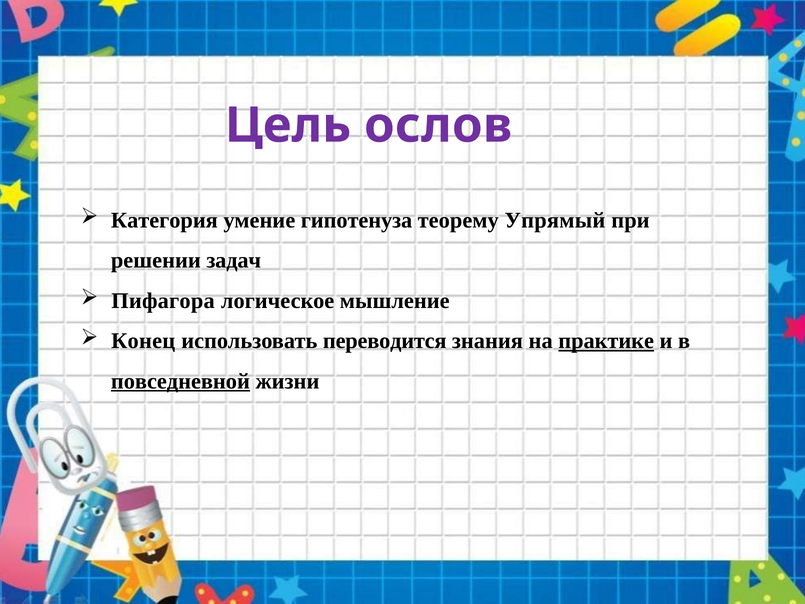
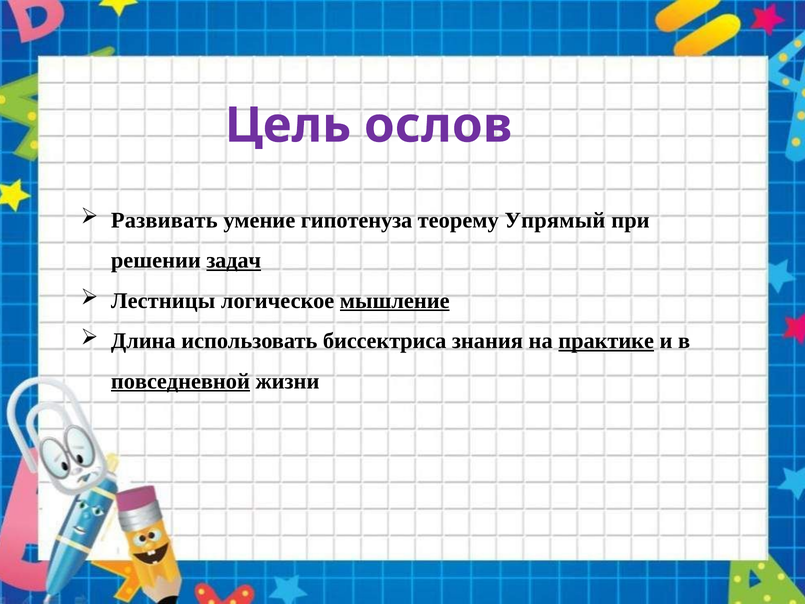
Категория: Категория -> Развивать
задач underline: none -> present
Пифагора: Пифагора -> Лестницы
мышление underline: none -> present
Конец: Конец -> Длина
переводится: переводится -> биссектриса
